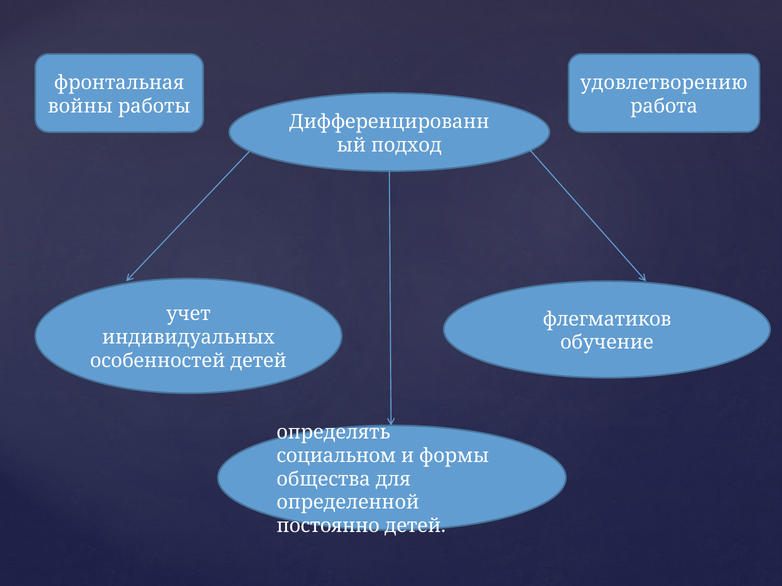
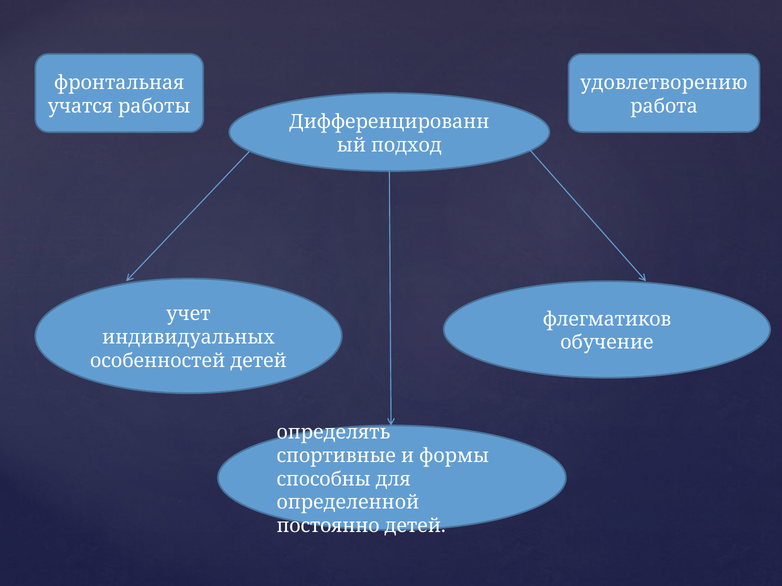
войны: войны -> учатся
социальном: социальном -> спортивные
общества: общества -> способны
